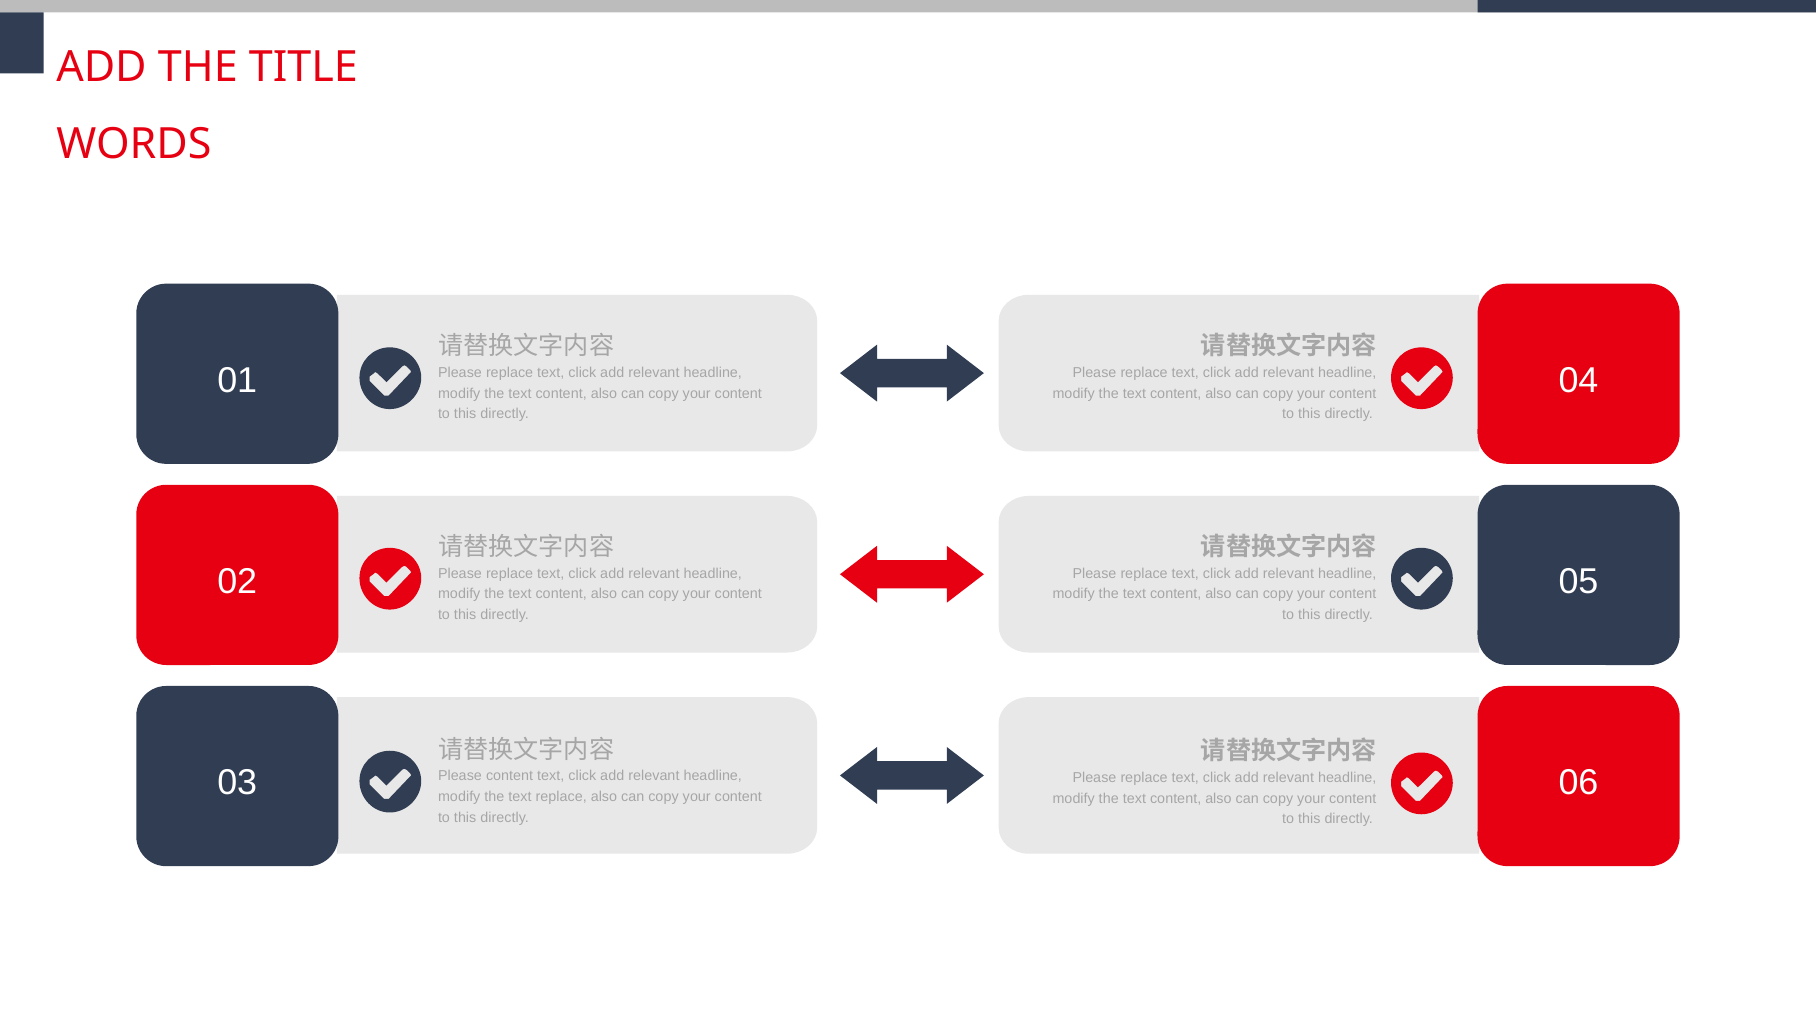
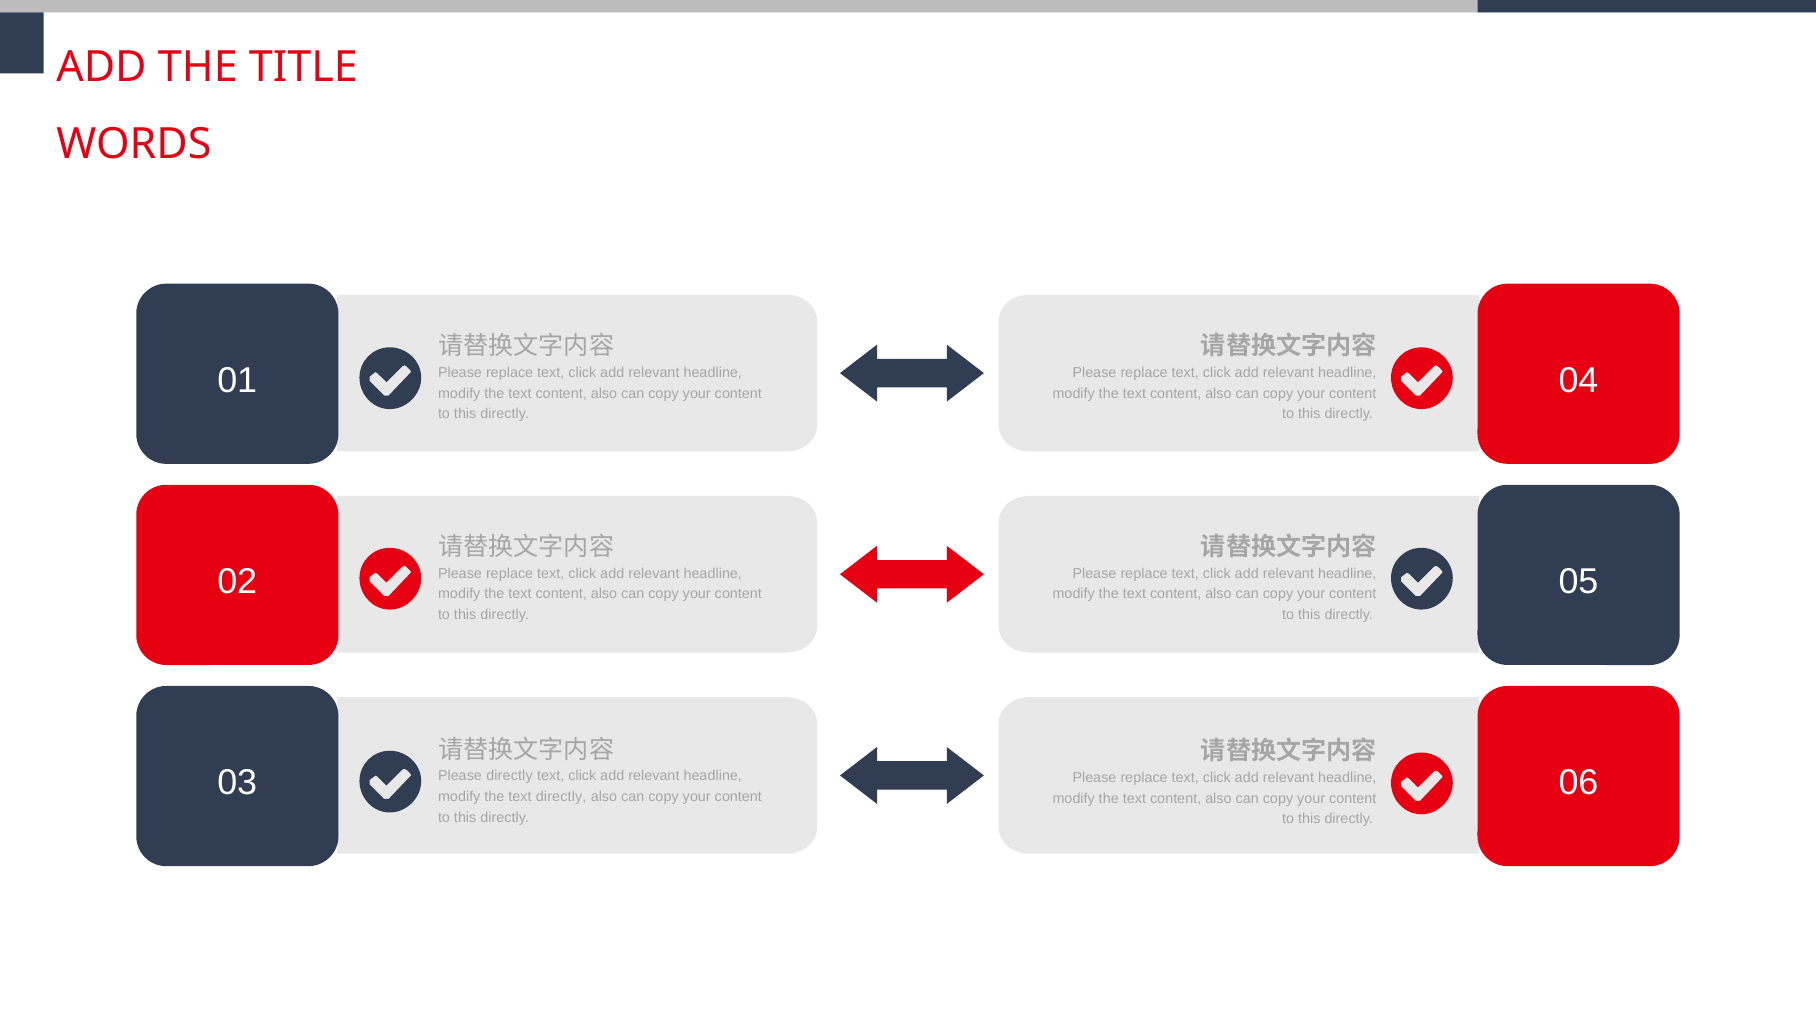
Please content: content -> directly
text replace: replace -> directly
